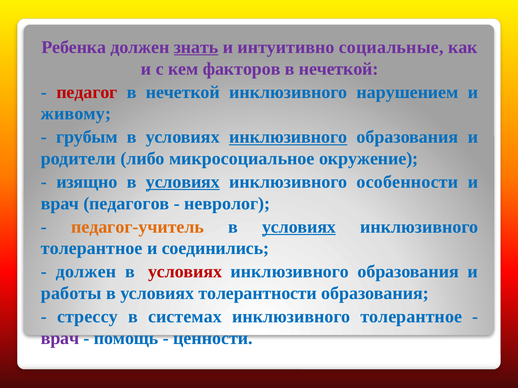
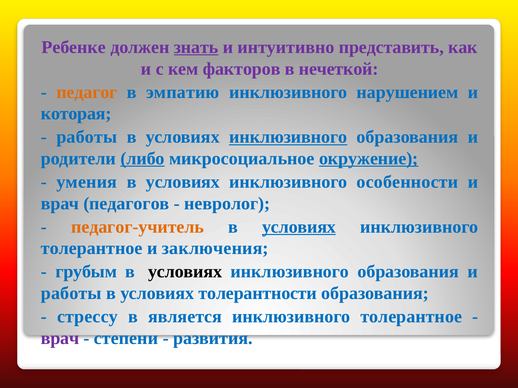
Ребенка: Ребенка -> Ребенке
социальные: социальные -> представить
педагог colour: red -> orange
нечеткой at (183, 92): нечеткой -> эмпатию
живому: живому -> которая
грубым at (87, 137): грубым -> работы
либо underline: none -> present
окружение underline: none -> present
изящно: изящно -> умения
условиях at (183, 182) underline: present -> none
соединились: соединились -> заключения
должен at (86, 272): должен -> грубым
условиях at (185, 272) colour: red -> black
системах: системах -> является
помощь: помощь -> степени
ценности: ценности -> развития
